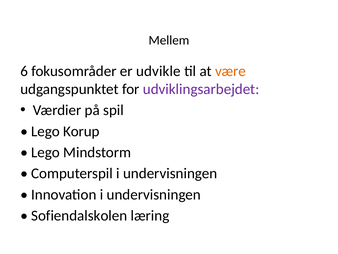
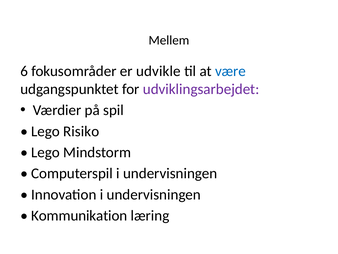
være colour: orange -> blue
Korup: Korup -> Risiko
Sofiendalskolen: Sofiendalskolen -> Kommunikation
